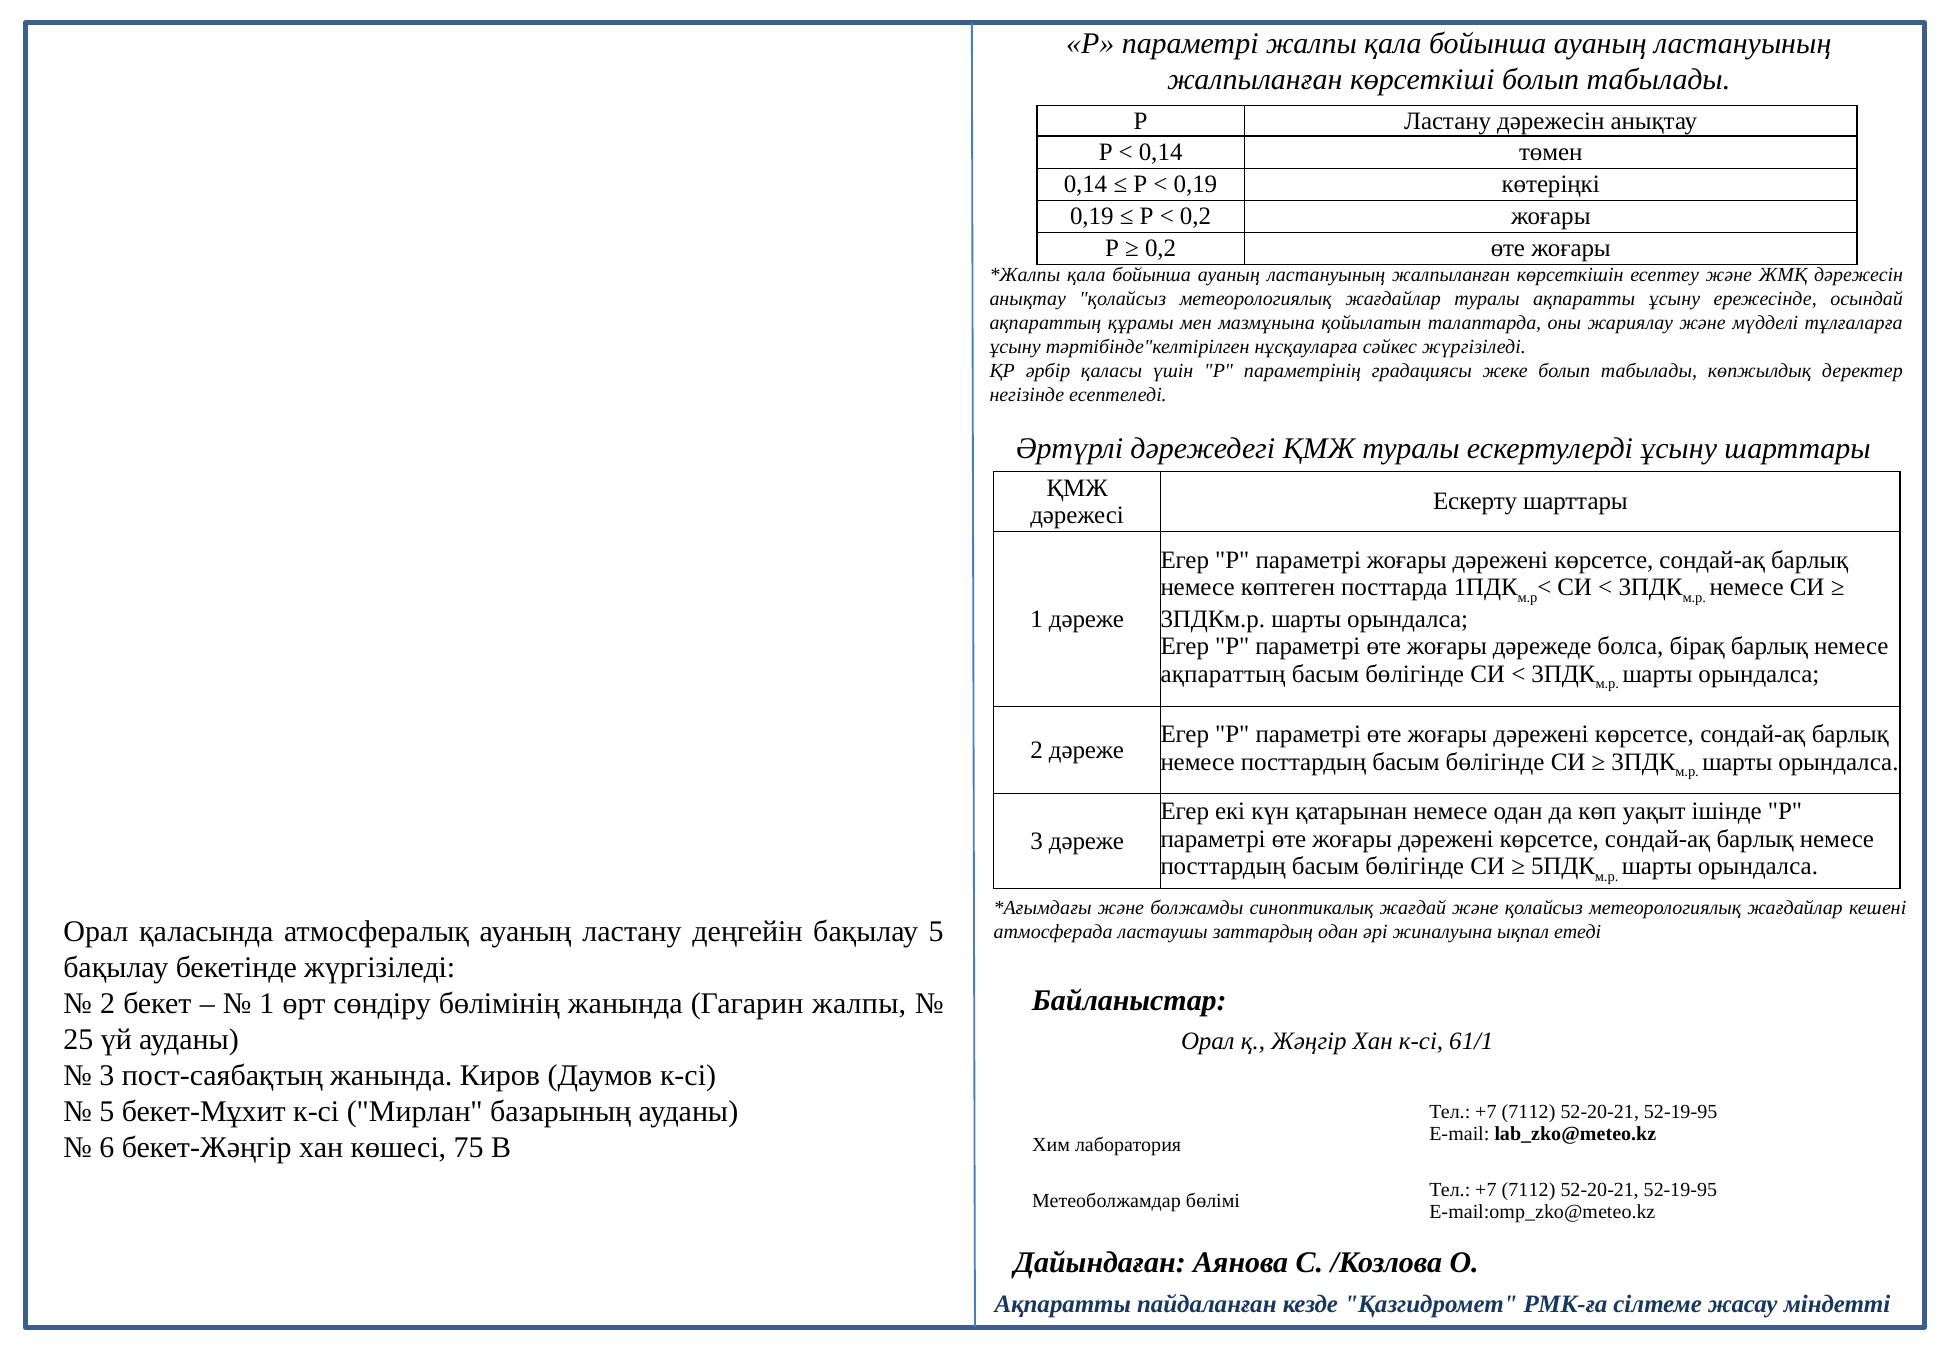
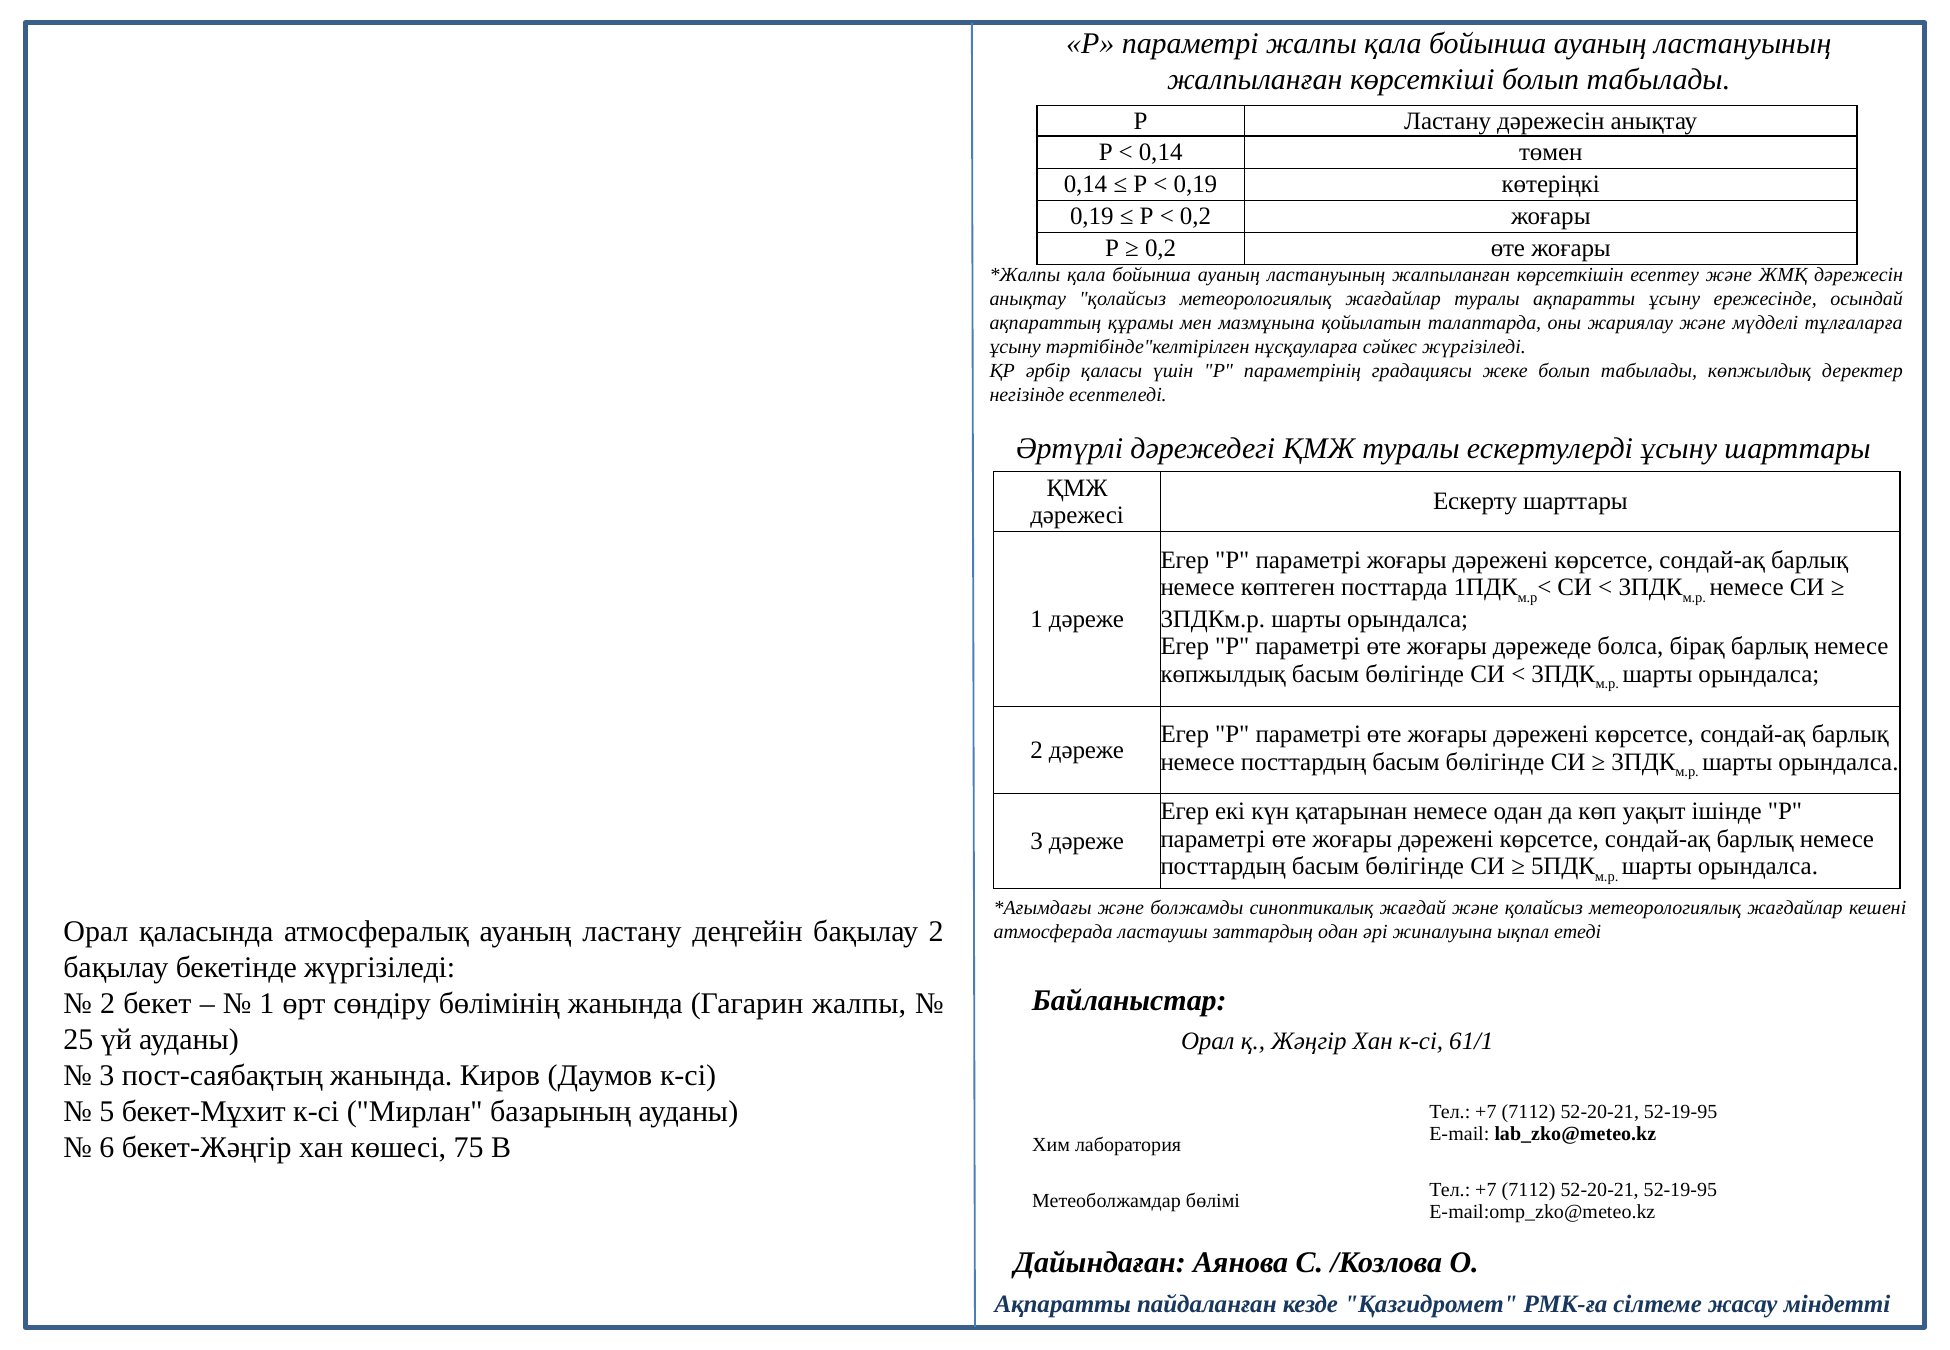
ақпараттың at (1223, 674): ақпараттың -> көпжылдық
бақылау 5: 5 -> 2
